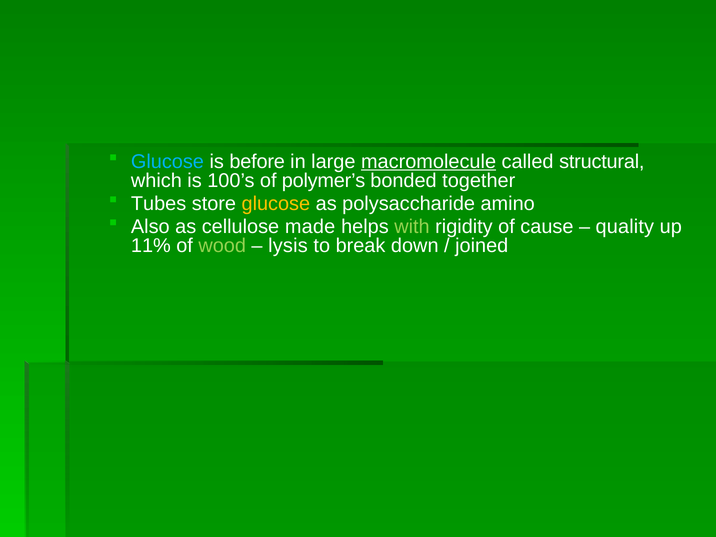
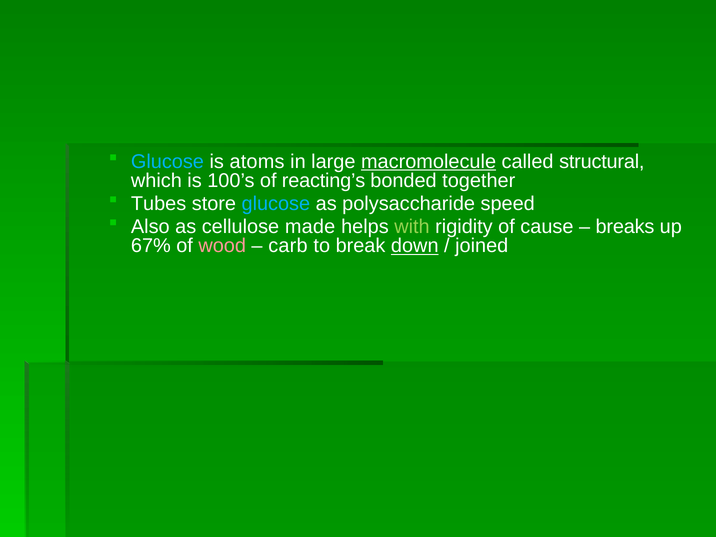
before: before -> atoms
polymer’s: polymer’s -> reacting’s
glucose at (276, 204) colour: yellow -> light blue
amino: amino -> speed
quality: quality -> breaks
11%: 11% -> 67%
wood colour: light green -> pink
lysis: lysis -> carb
down underline: none -> present
